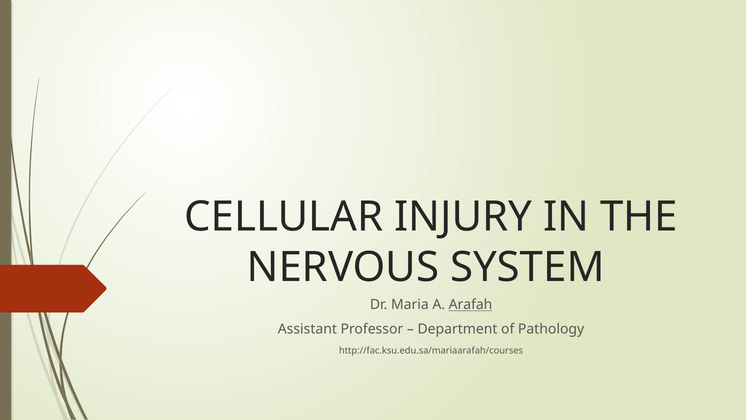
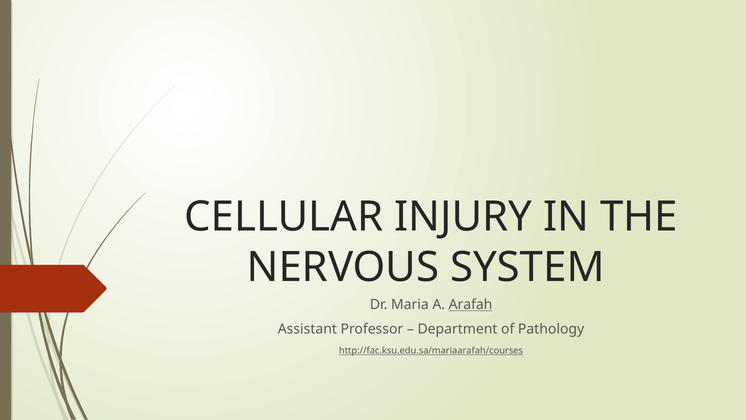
http://fac.ksu.edu.sa/mariaarafah/courses underline: none -> present
